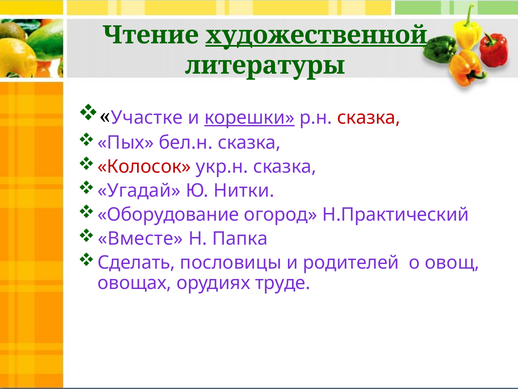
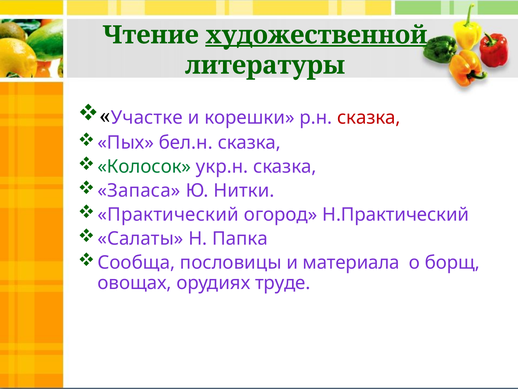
корешки underline: present -> none
Колосок colour: red -> green
Угадай: Угадай -> Запаса
Оборудование: Оборудование -> Практический
Вместе: Вместе -> Салаты
Сделать: Сделать -> Сообща
родителей: родителей -> материала
овощ: овощ -> борщ
